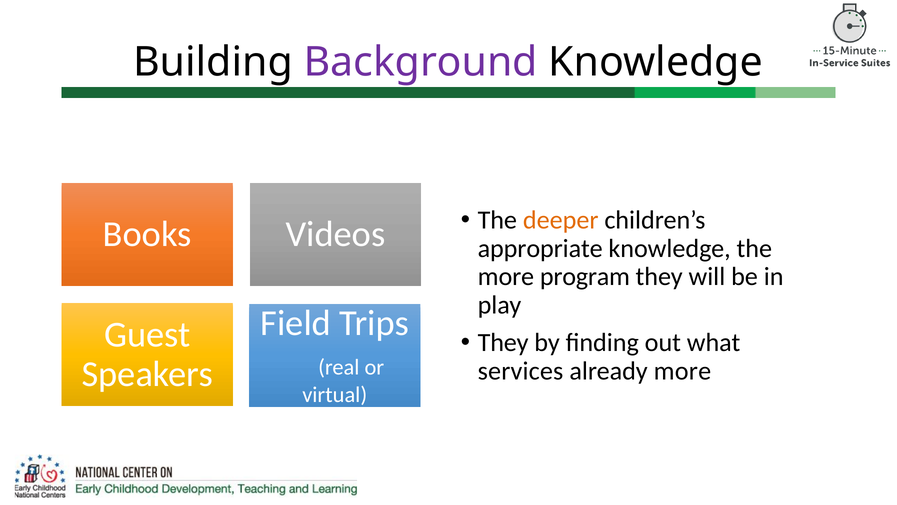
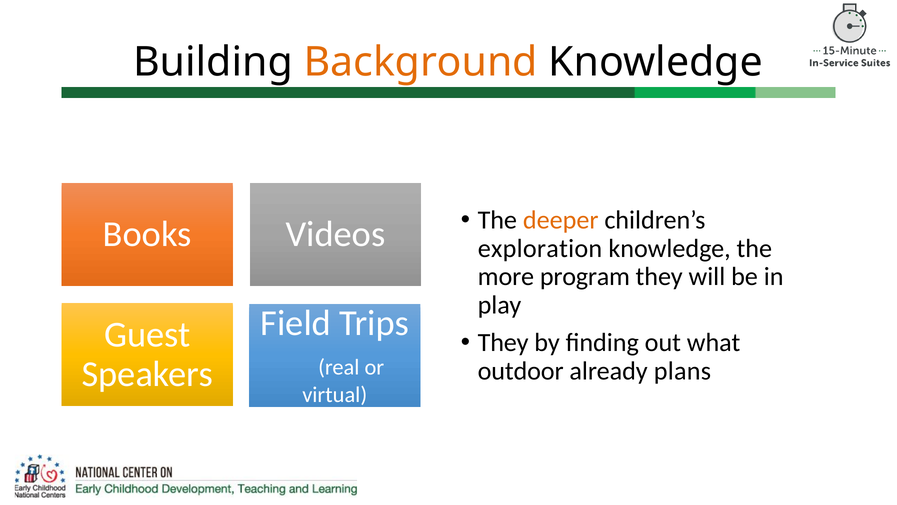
Background colour: purple -> orange
appropriate: appropriate -> exploration
services: services -> outdoor
already more: more -> plans
